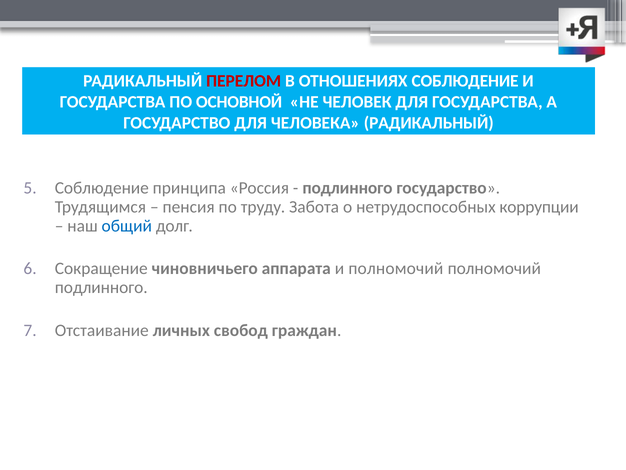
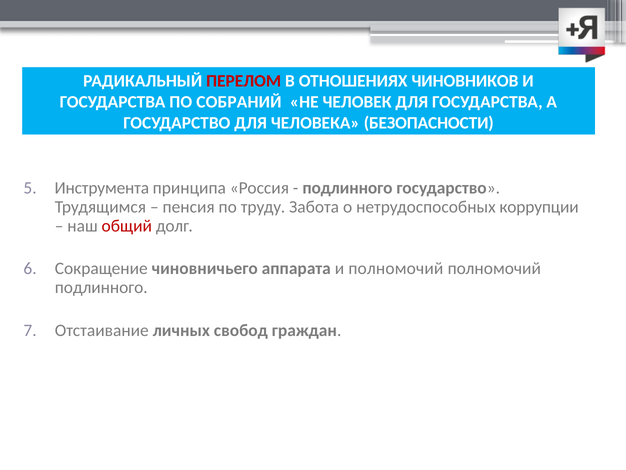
ОТНОШЕНИЯХ СОБЛЮДЕНИЕ: СОБЛЮДЕНИЕ -> ЧИНОВНИКОВ
ОСНОВНОЙ: ОСНОВНОЙ -> СОБРАНИЙ
ЧЕЛОВЕКА РАДИКАЛЬНЫЙ: РАДИКАЛЬНЫЙ -> БЕЗОПАСНОСТИ
Соблюдение at (102, 188): Соблюдение -> Инструмента
общий colour: blue -> red
